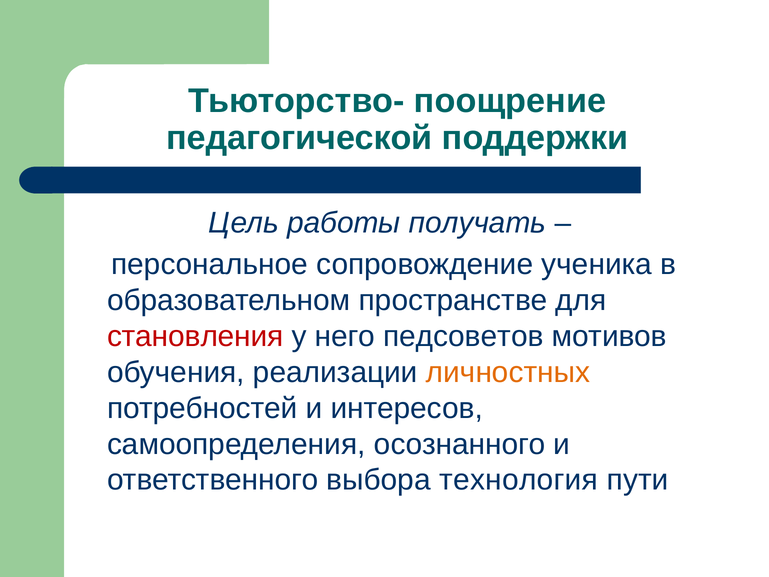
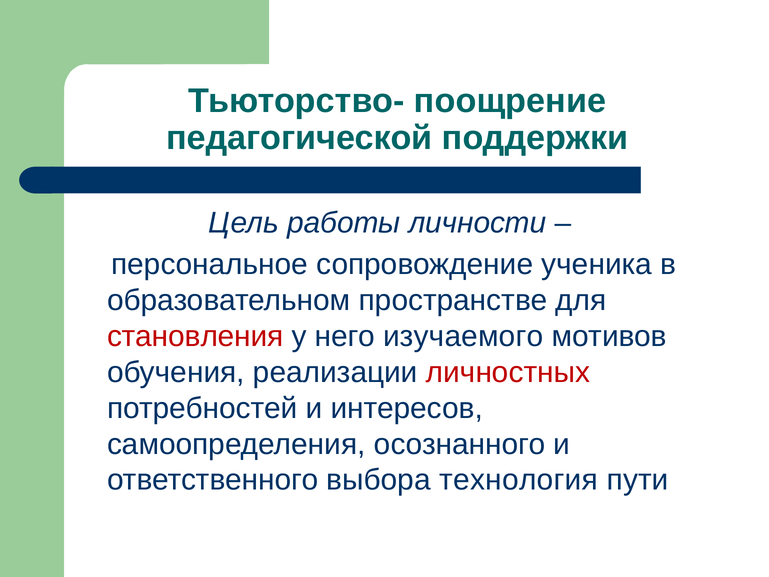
получать: получать -> личности
педсоветов: педсоветов -> изучаемого
личностных colour: orange -> red
